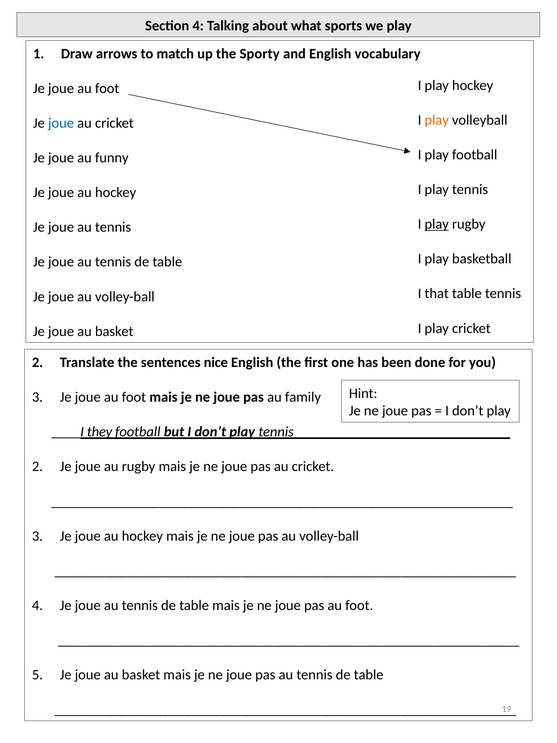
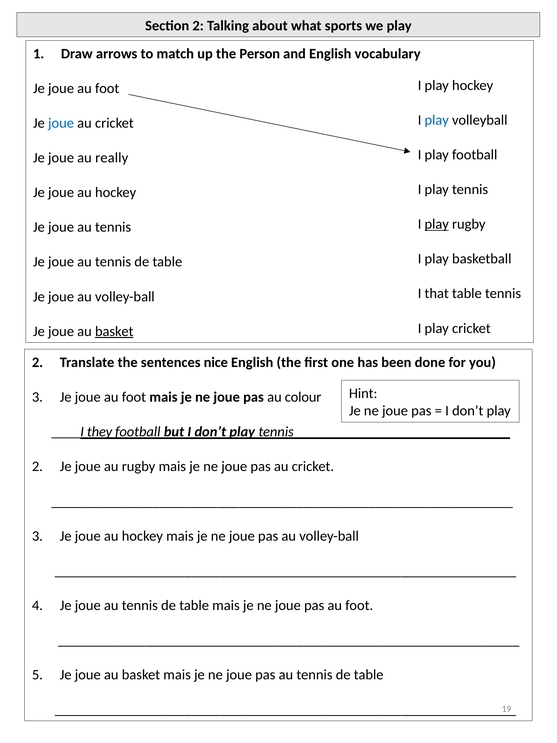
Section 4: 4 -> 2
Sporty: Sporty -> Person
play at (437, 120) colour: orange -> blue
funny: funny -> really
basket at (114, 331) underline: none -> present
family: family -> colour
